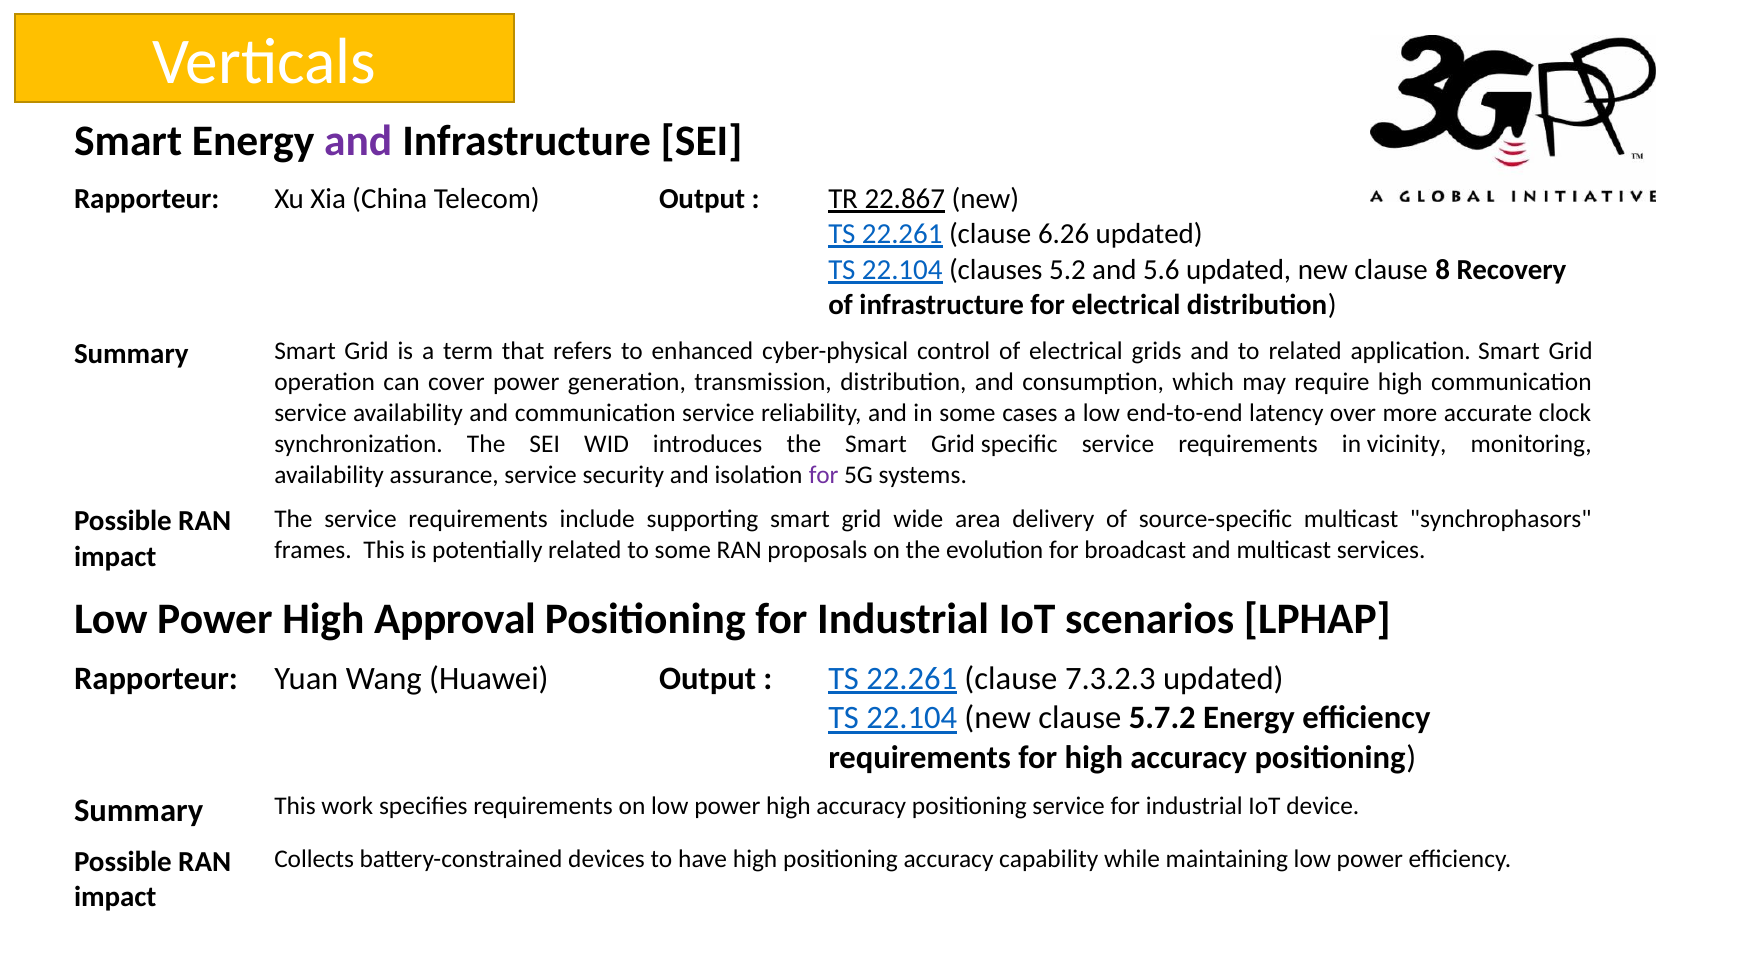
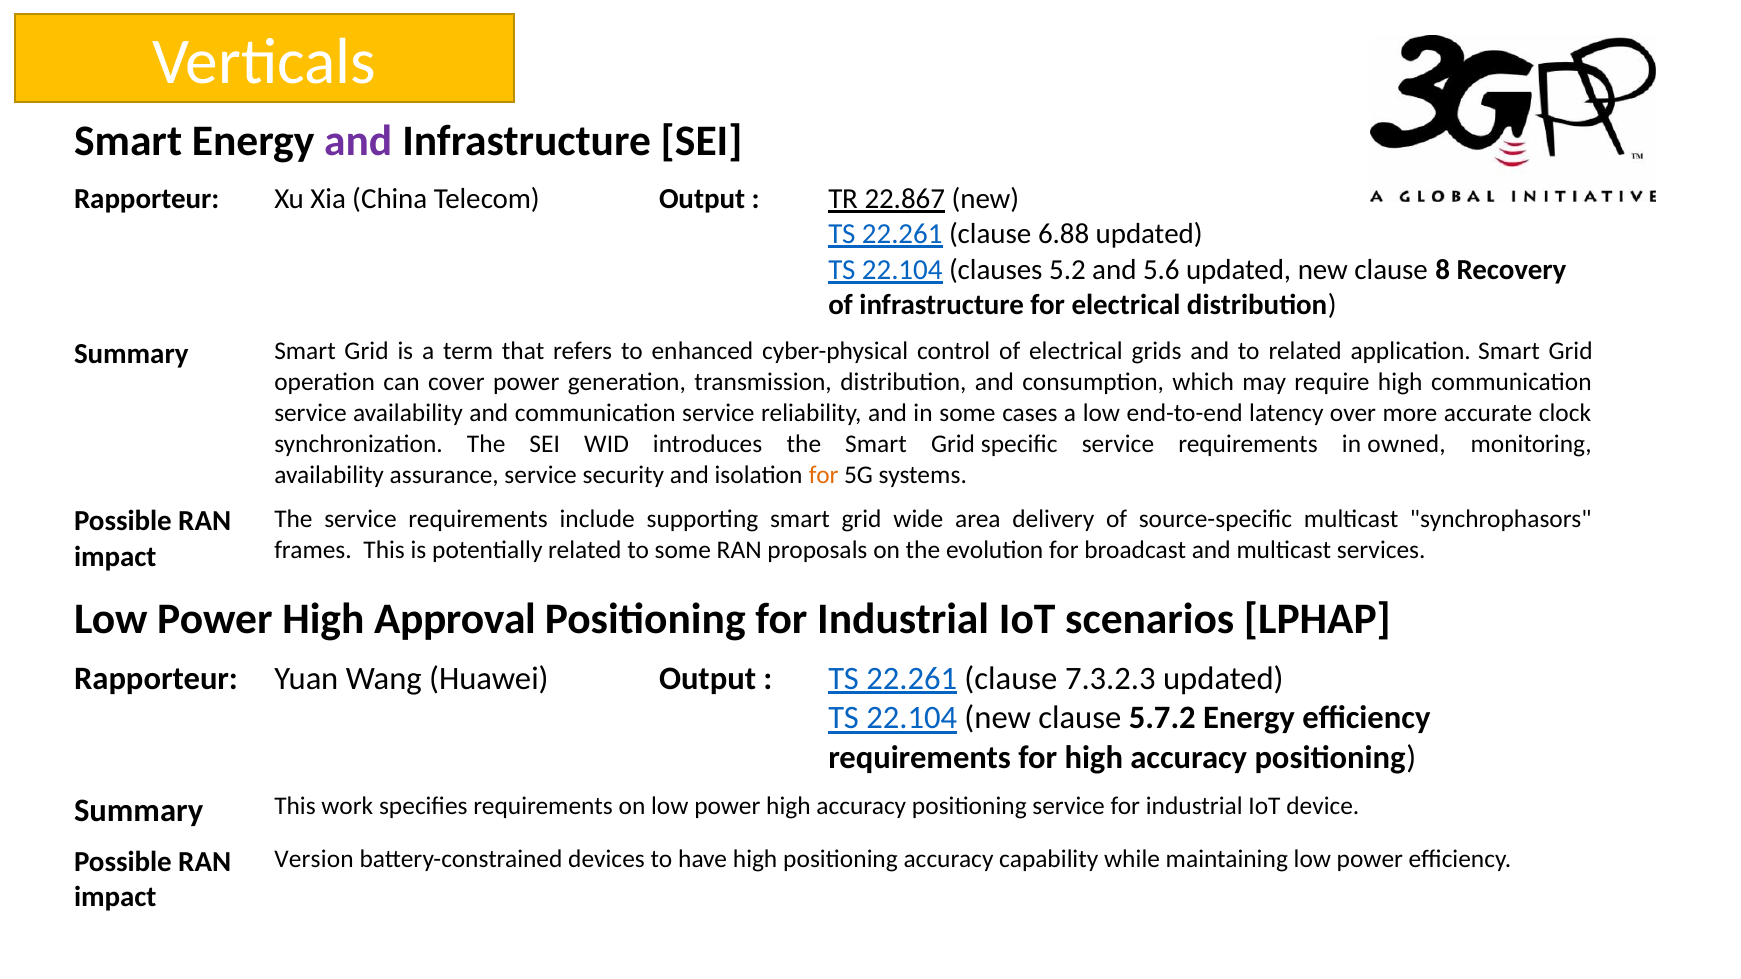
6.26: 6.26 -> 6.88
vicinity: vicinity -> owned
for at (824, 475) colour: purple -> orange
Collects: Collects -> Version
